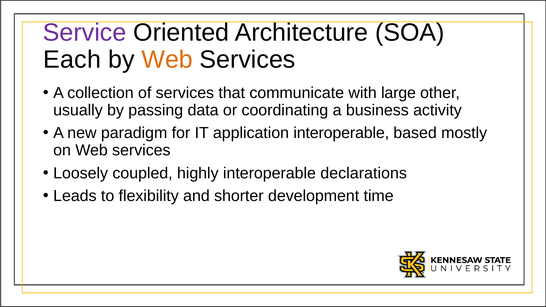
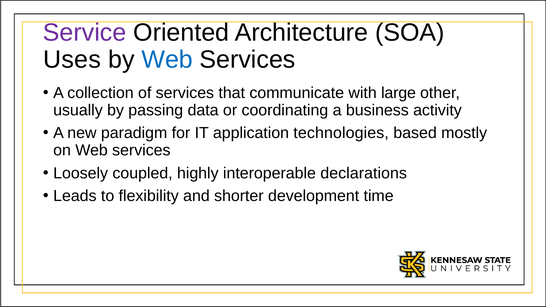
Each: Each -> Uses
Web at (167, 59) colour: orange -> blue
application interoperable: interoperable -> technologies
